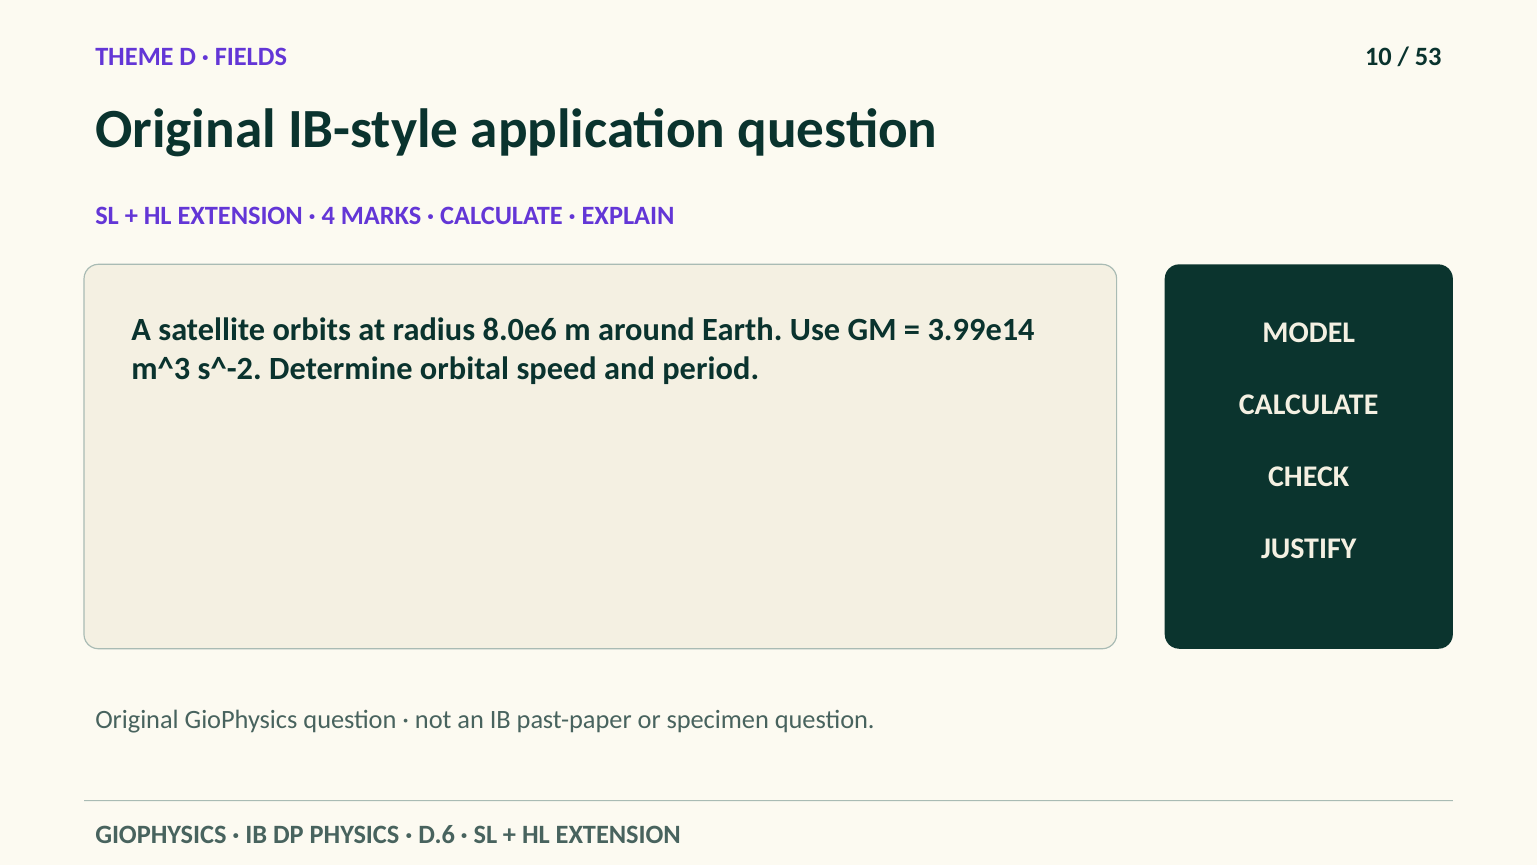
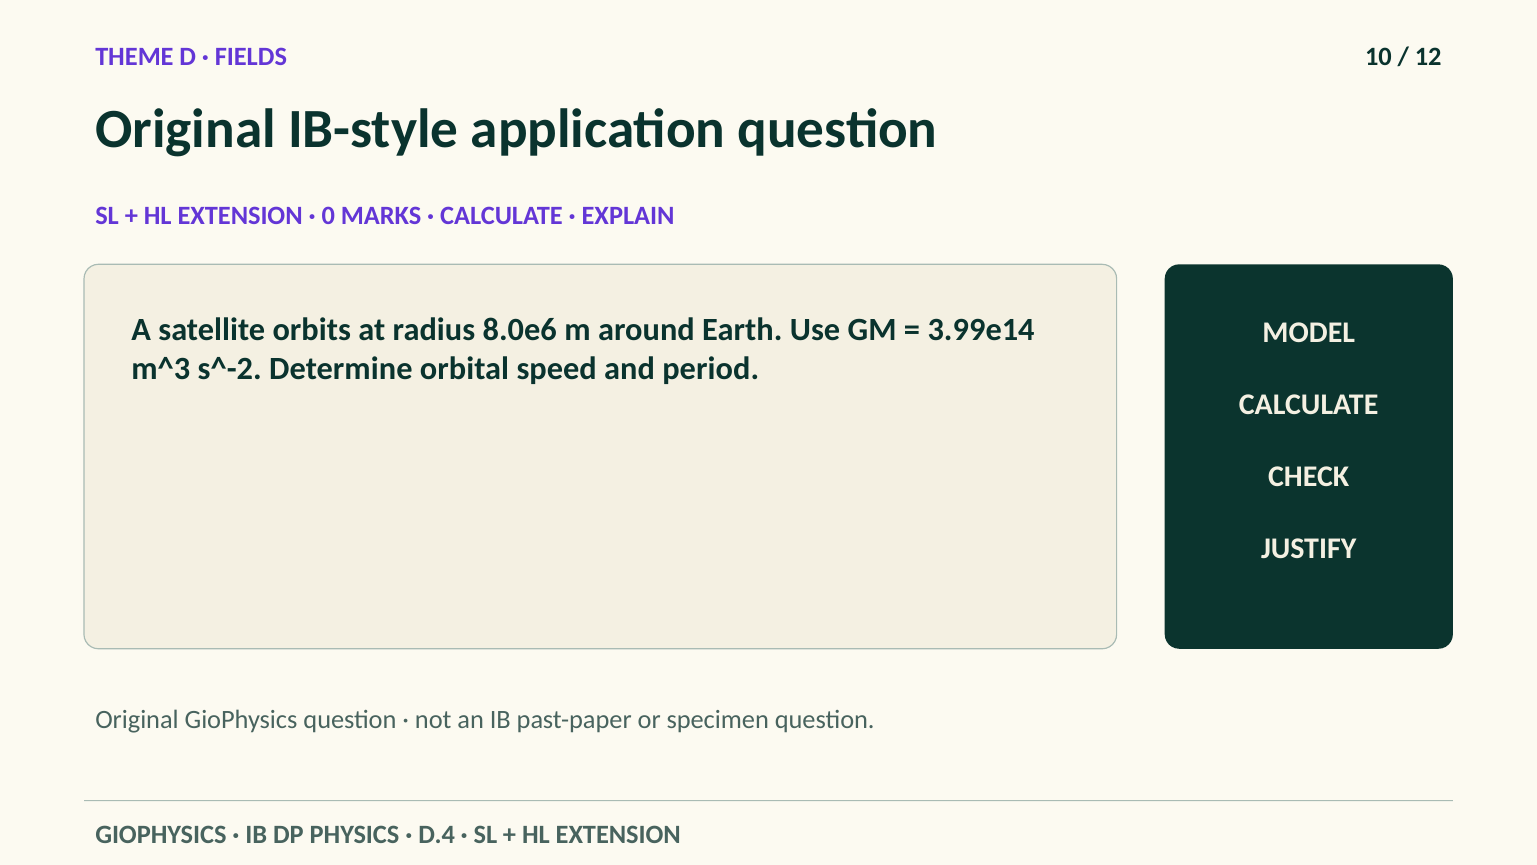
53: 53 -> 12
4: 4 -> 0
D.6: D.6 -> D.4
